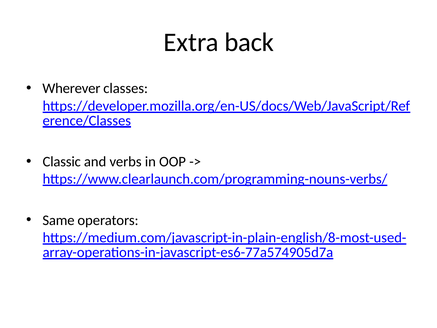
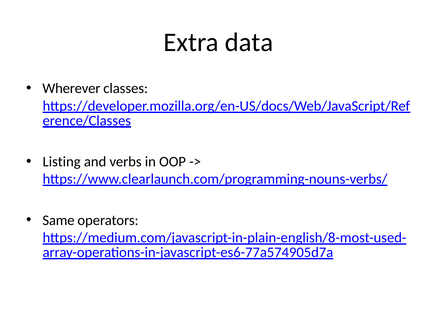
back: back -> data
Classic: Classic -> Listing
